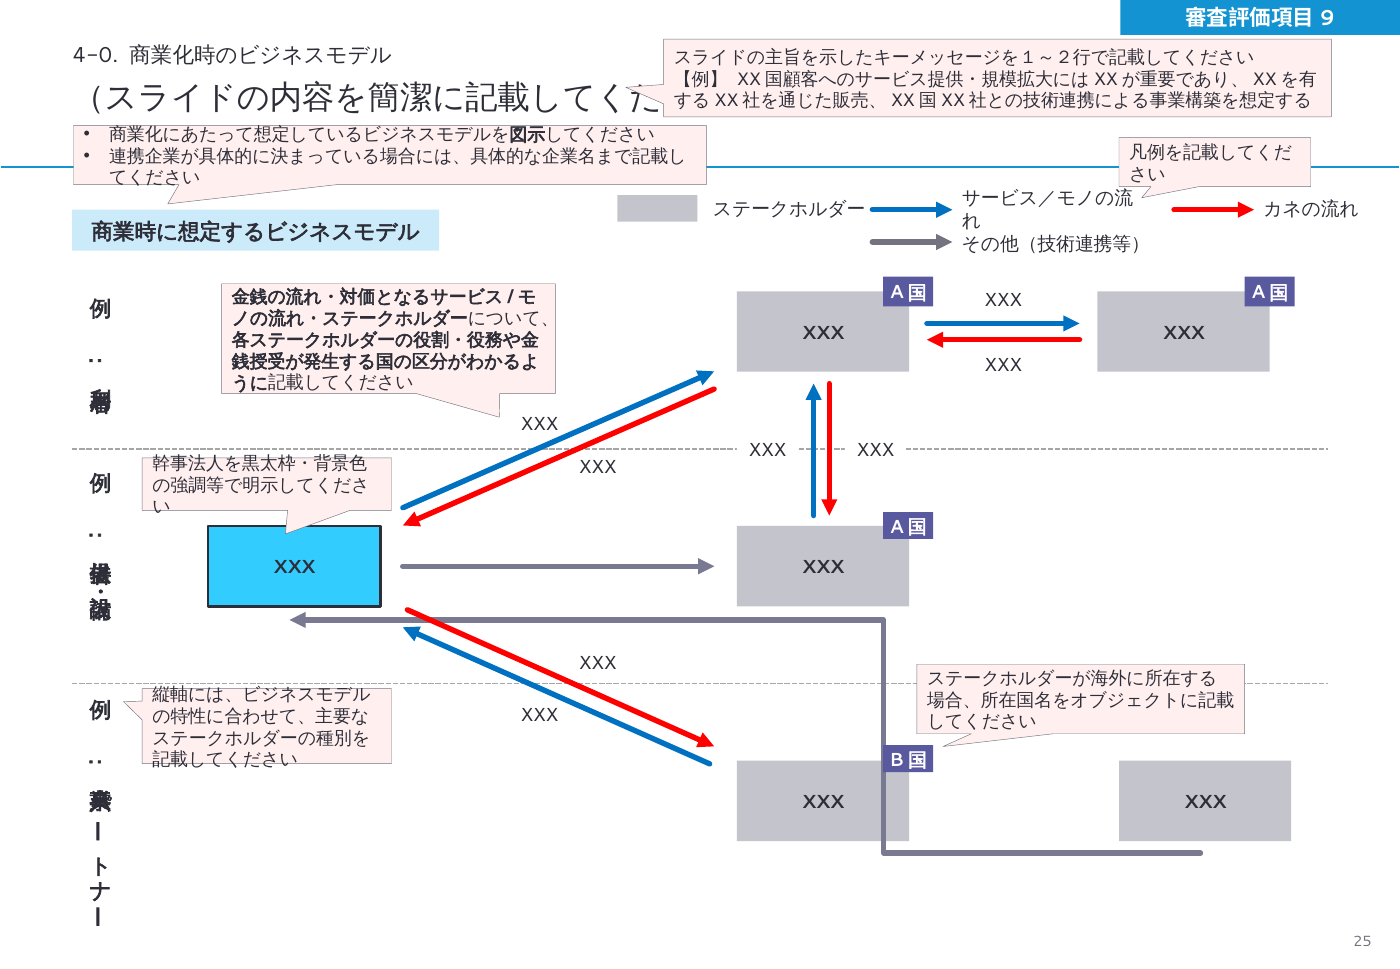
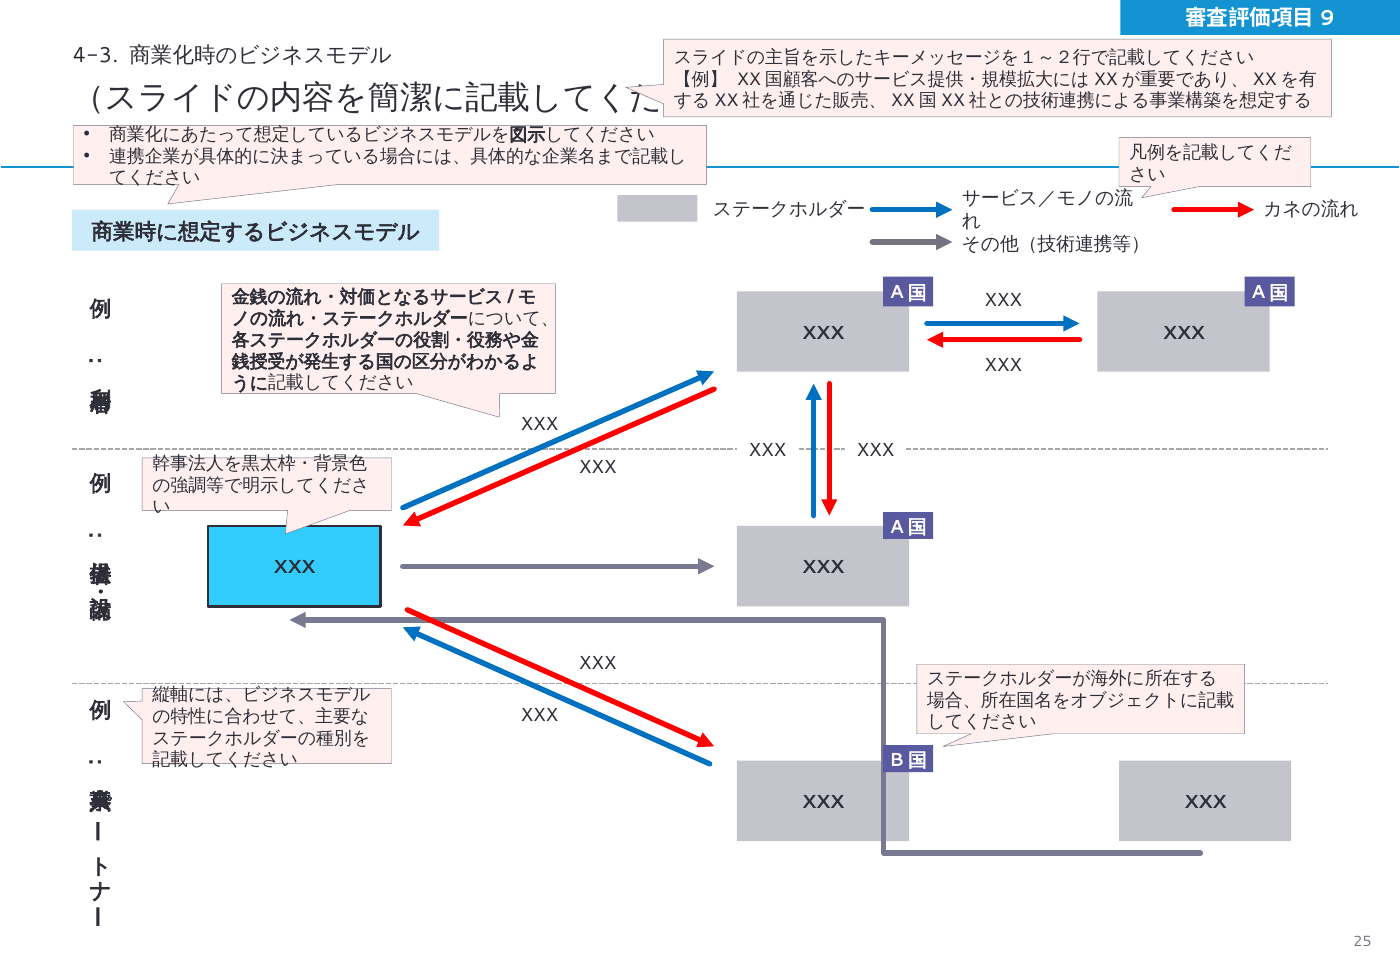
4-0: 4-0 -> 4-3
